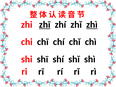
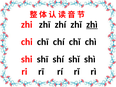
zhī underline: present -> none
